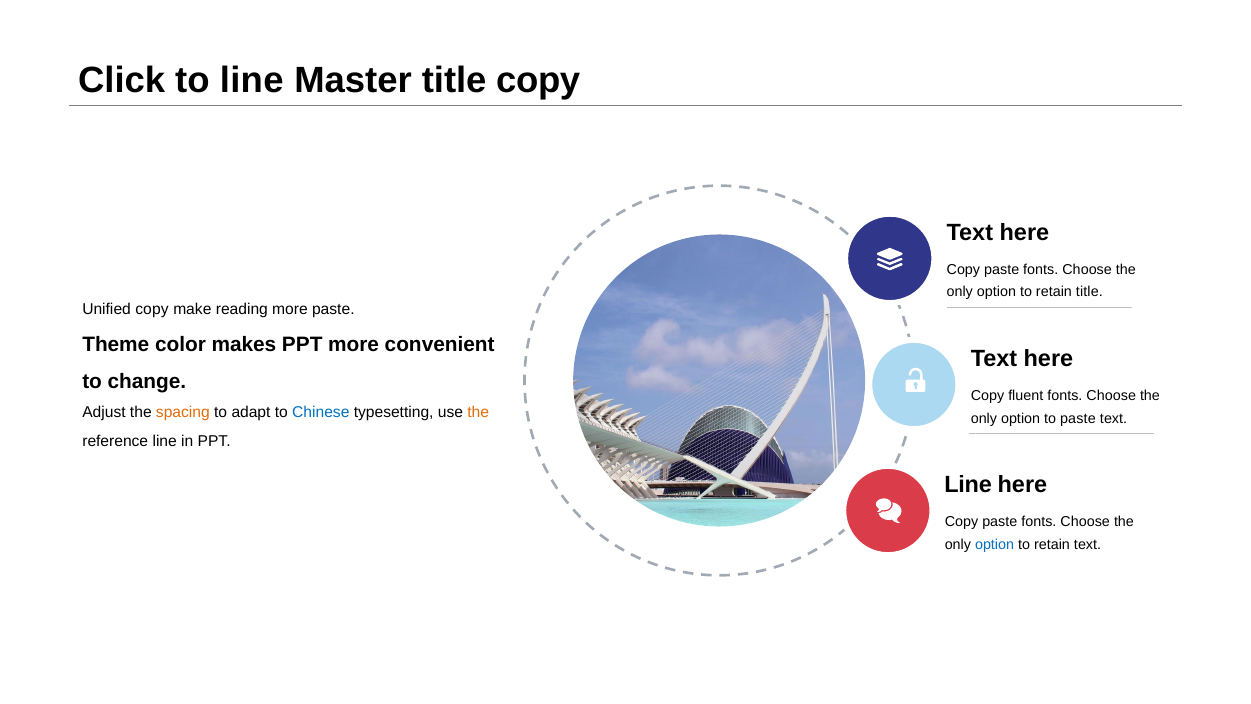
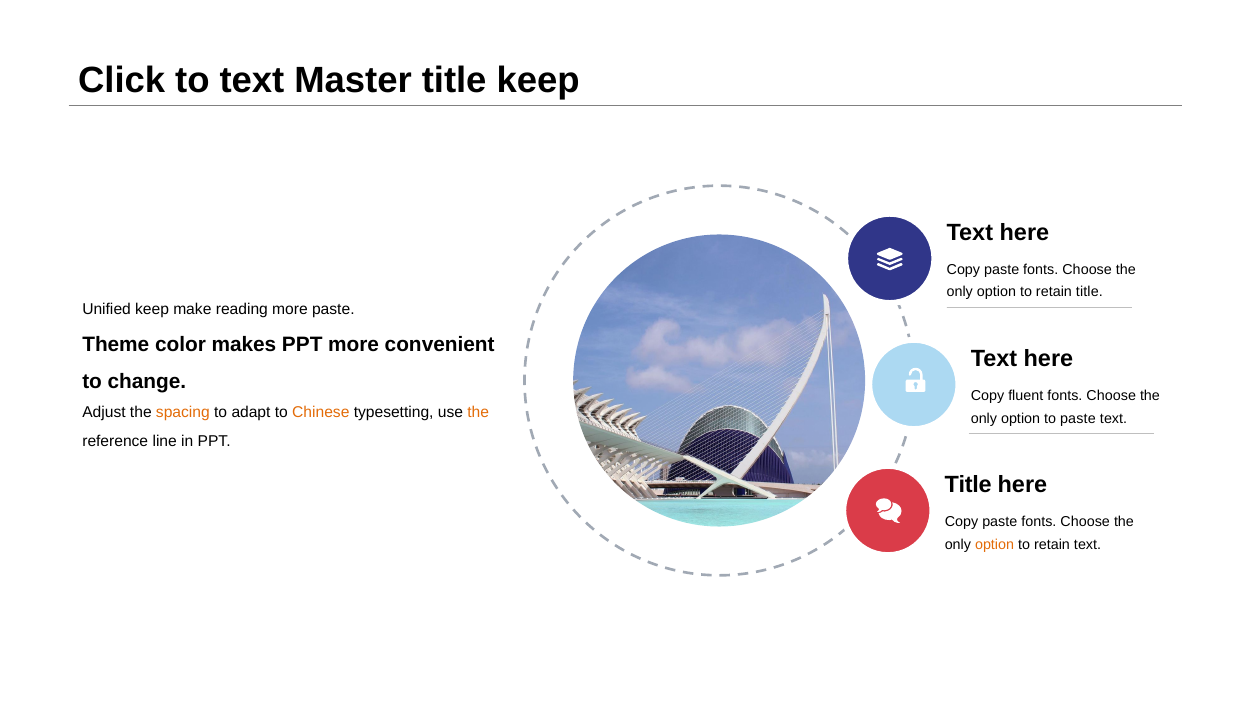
to line: line -> text
title copy: copy -> keep
Unified copy: copy -> keep
Chinese colour: blue -> orange
Line at (968, 485): Line -> Title
option at (995, 544) colour: blue -> orange
